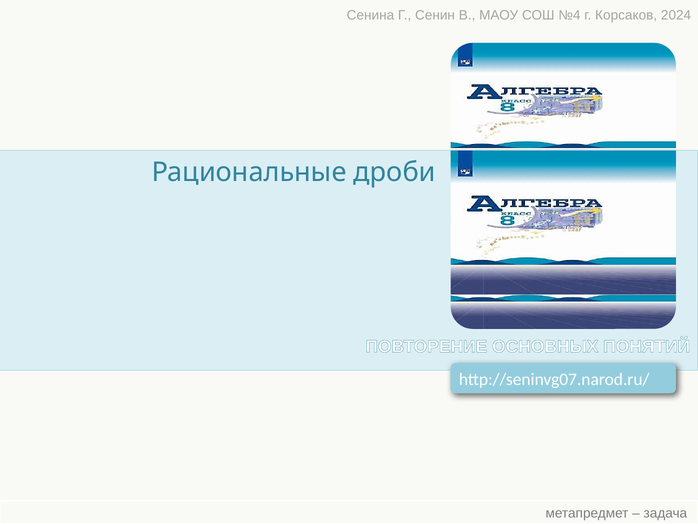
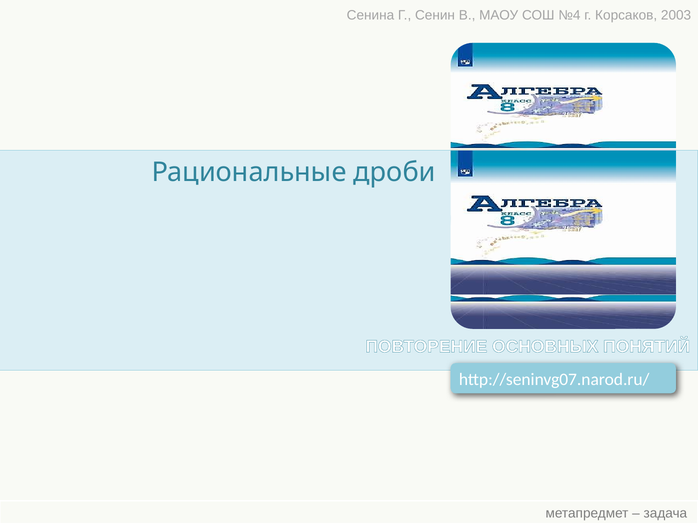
2024: 2024 -> 2003
